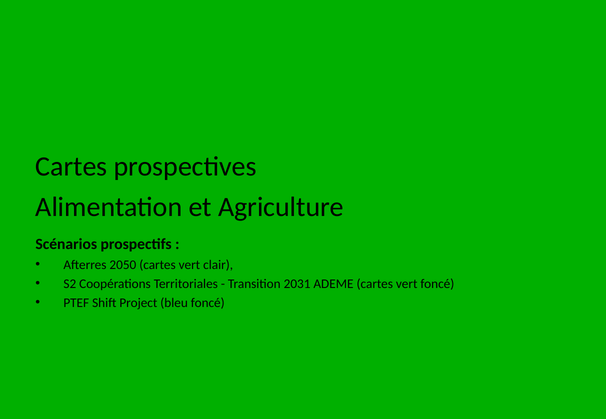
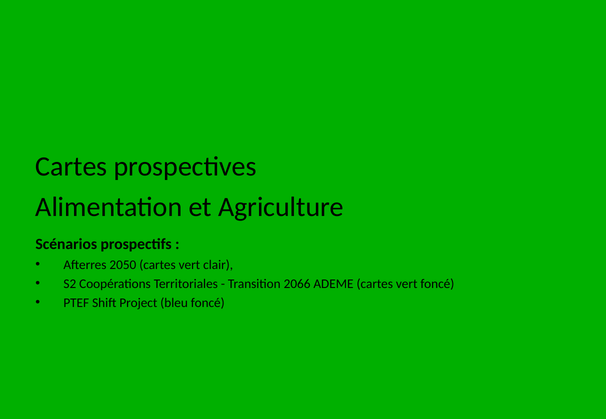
2031: 2031 -> 2066
